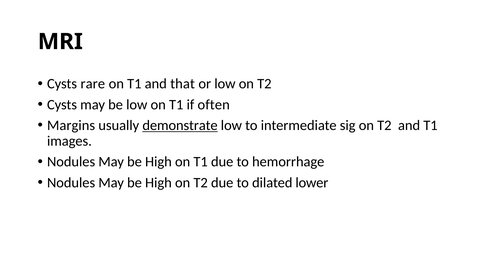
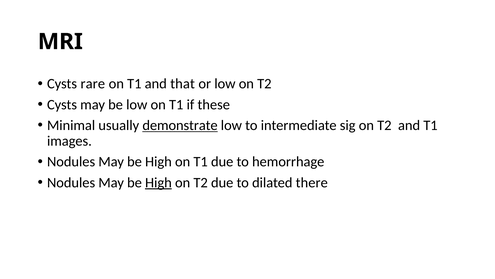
often: often -> these
Margins: Margins -> Minimal
High at (158, 182) underline: none -> present
lower: lower -> there
